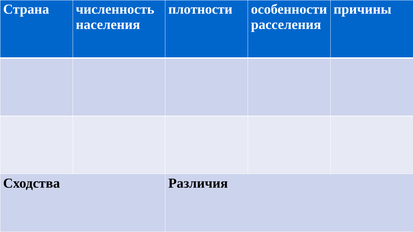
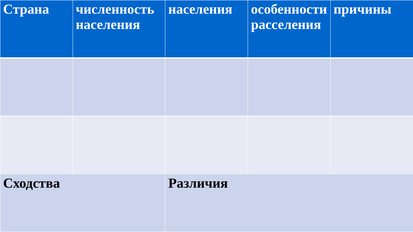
плотности at (200, 9): плотности -> населения
